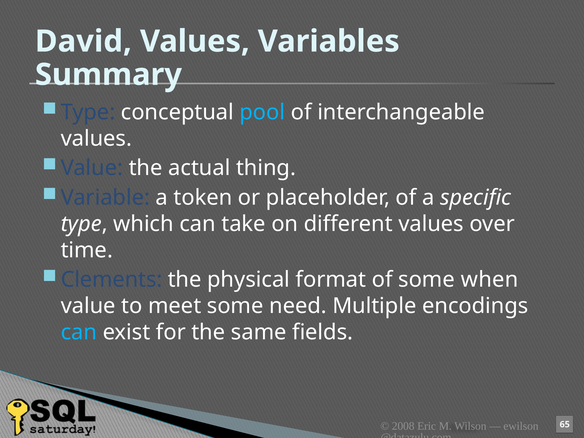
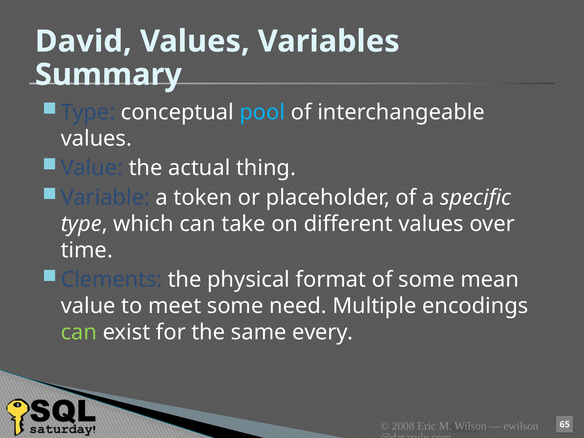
when: when -> mean
can at (79, 332) colour: light blue -> light green
fields: fields -> every
